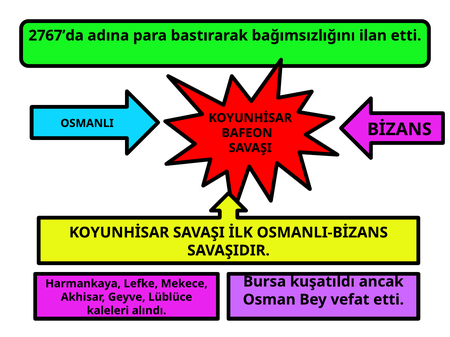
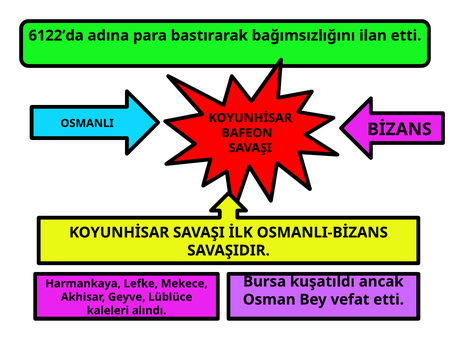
2767’da: 2767’da -> 6122’da
